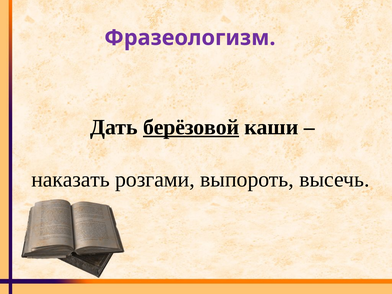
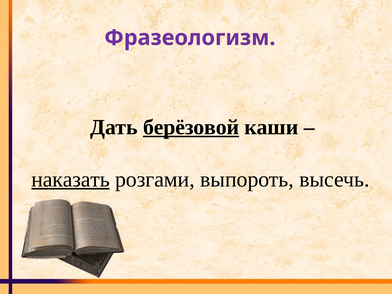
наказать underline: none -> present
